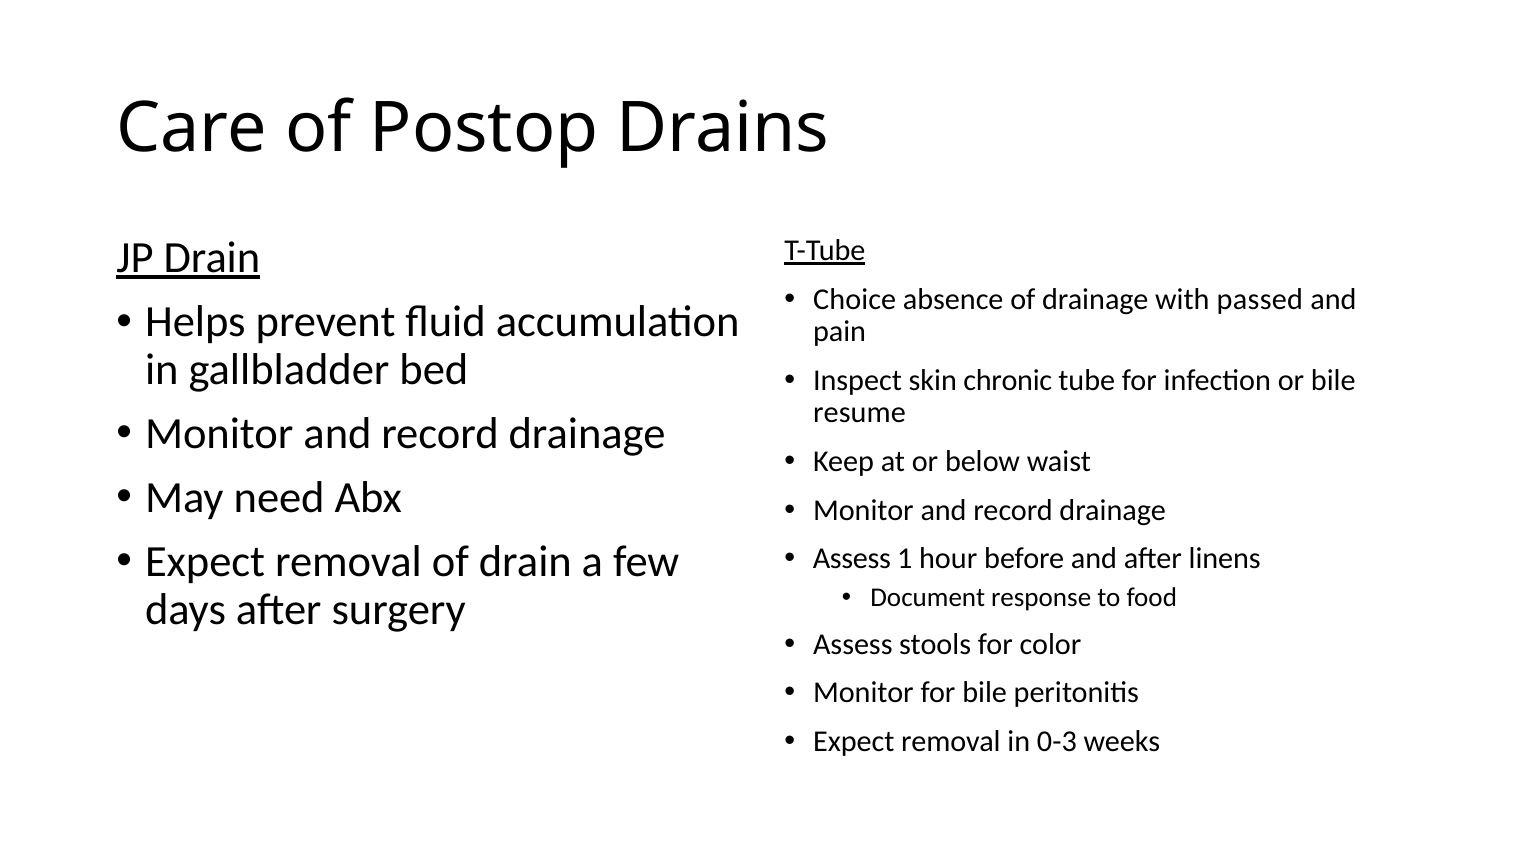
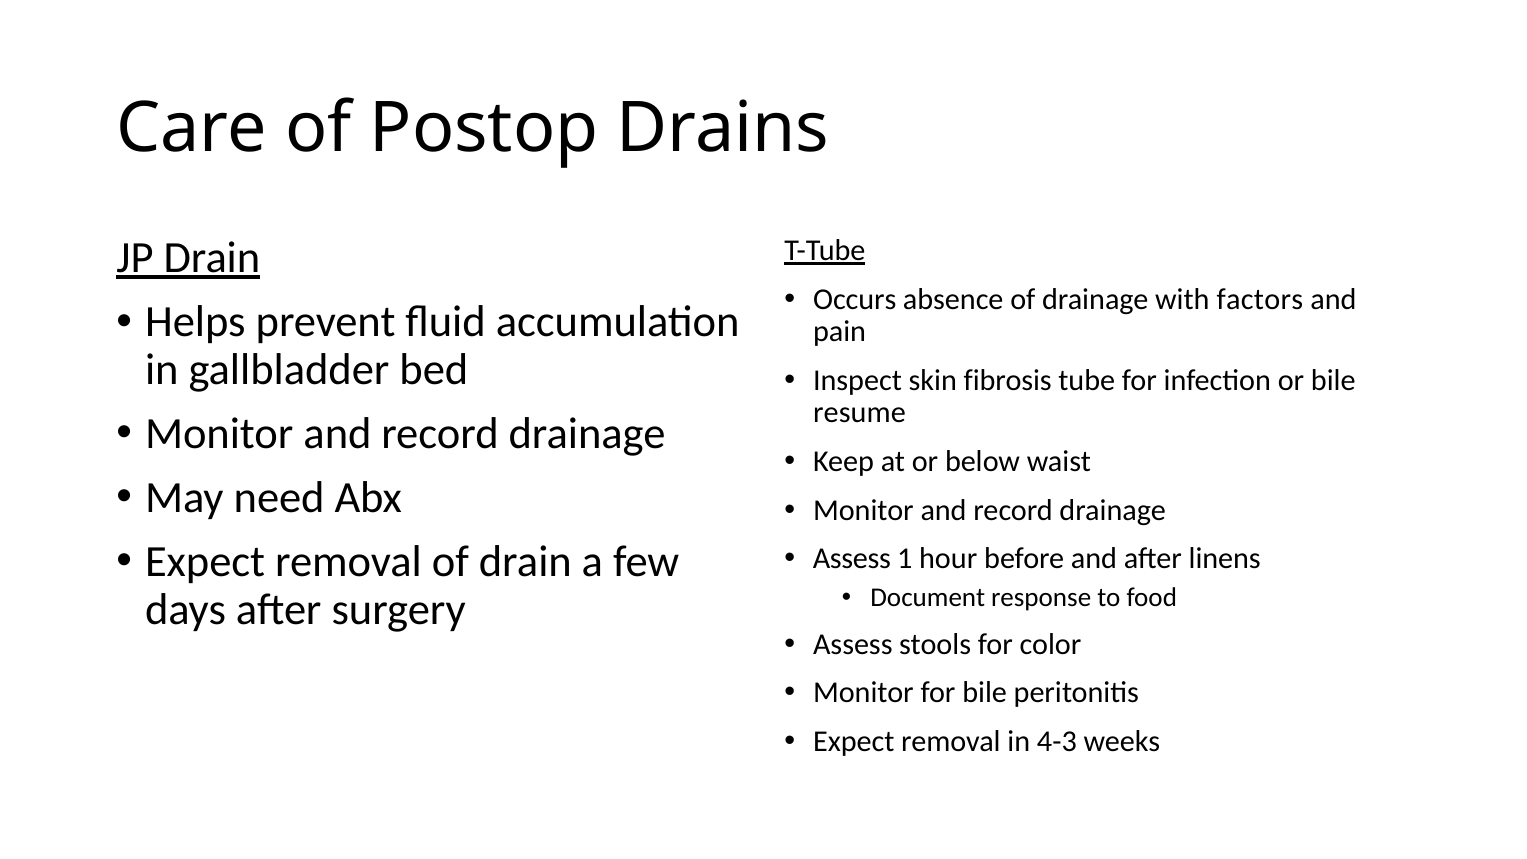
Choice: Choice -> Occurs
passed: passed -> factors
chronic: chronic -> fibrosis
0-3: 0-3 -> 4-3
